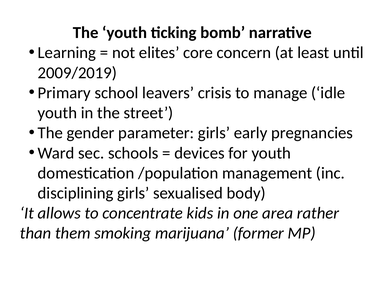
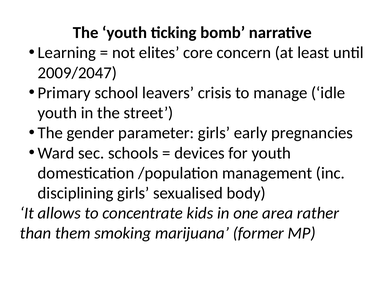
2009/2019: 2009/2019 -> 2009/2047
